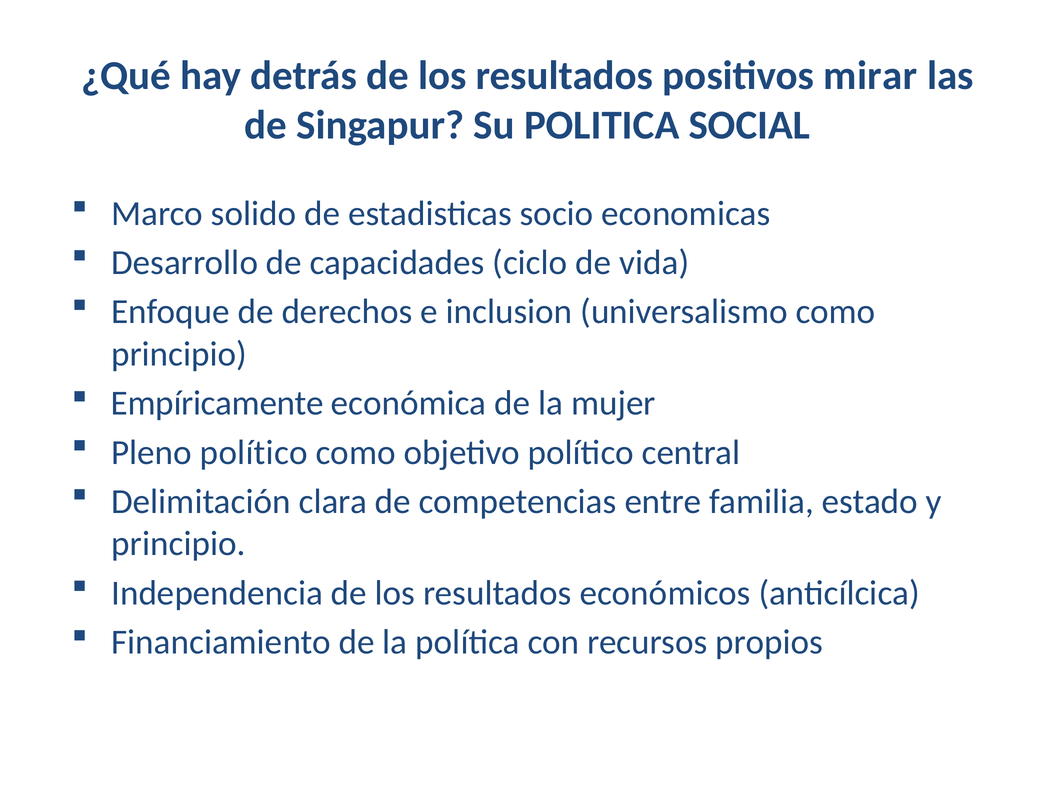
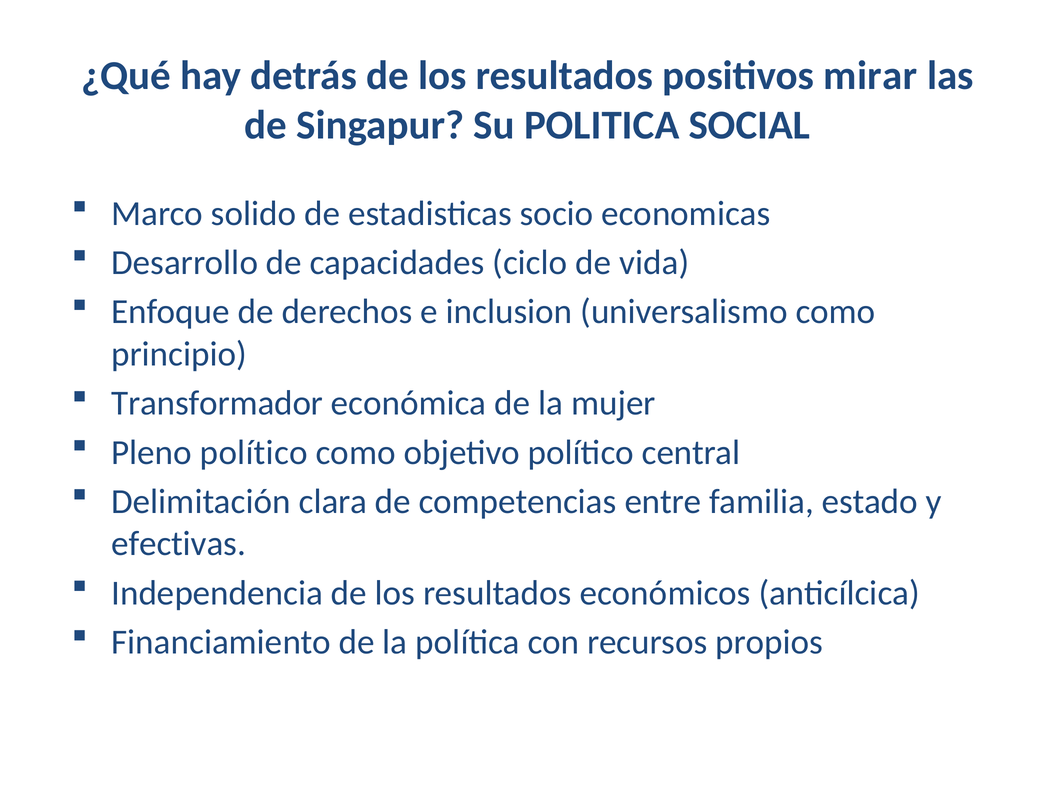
Empíricamente: Empíricamente -> Transformador
principio at (179, 544): principio -> efectivas
